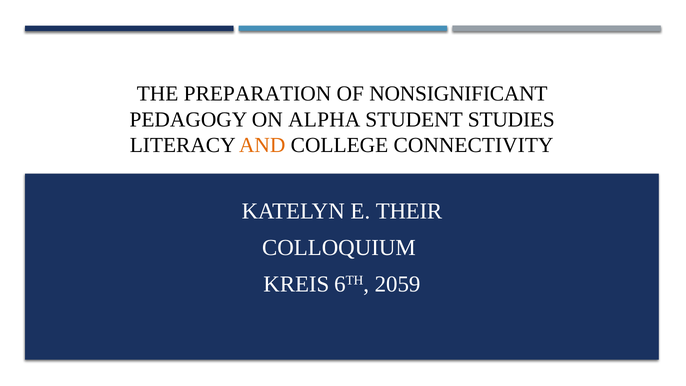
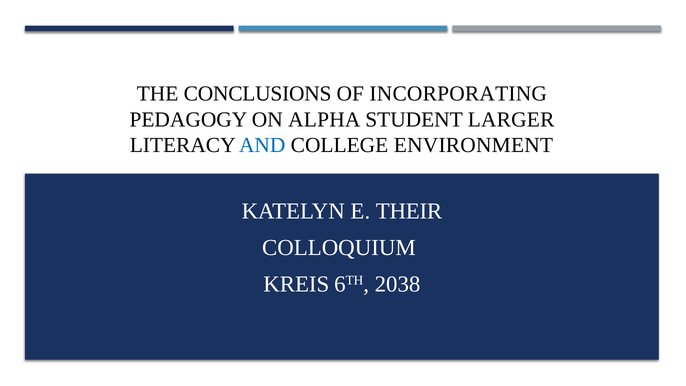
PREPARATION: PREPARATION -> CONCLUSIONS
NONSIGNIFICANT: NONSIGNIFICANT -> INCORPORATING
STUDIES: STUDIES -> LARGER
AND colour: orange -> blue
CONNECTIVITY: CONNECTIVITY -> ENVIRONMENT
2059: 2059 -> 2038
